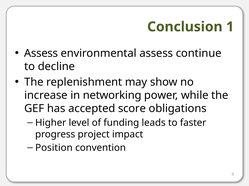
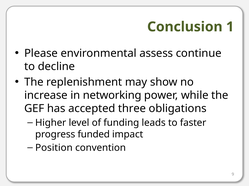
Assess at (41, 54): Assess -> Please
score: score -> three
project: project -> funded
